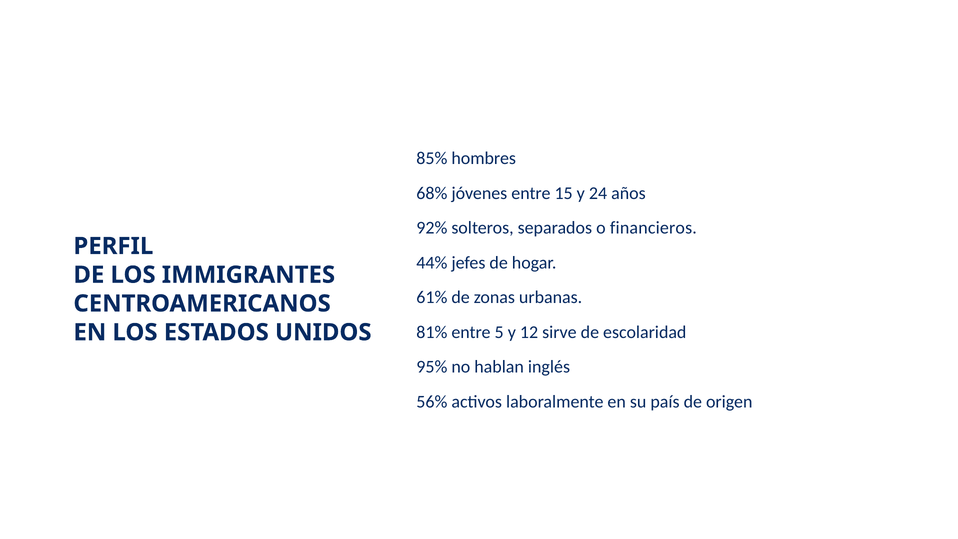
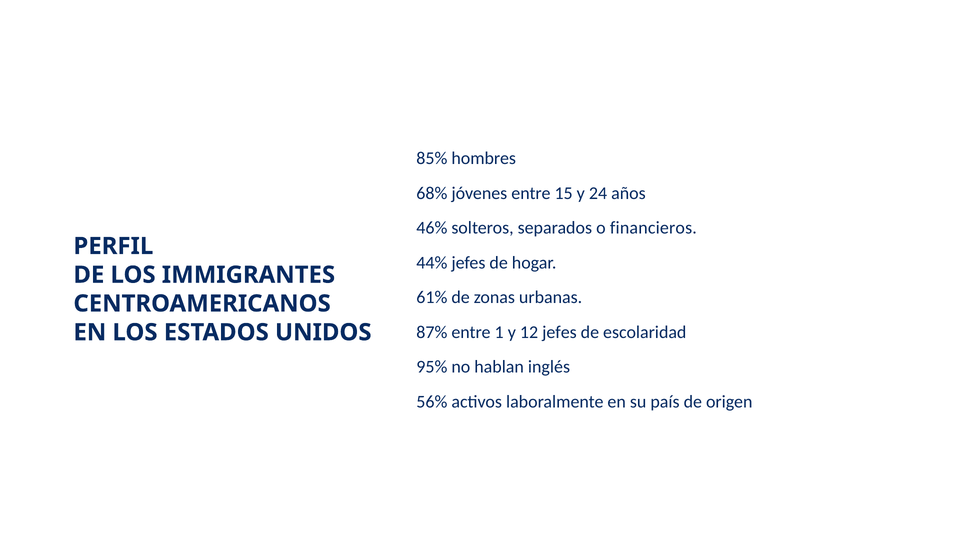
92%: 92% -> 46%
81%: 81% -> 87%
5: 5 -> 1
12 sirve: sirve -> jefes
